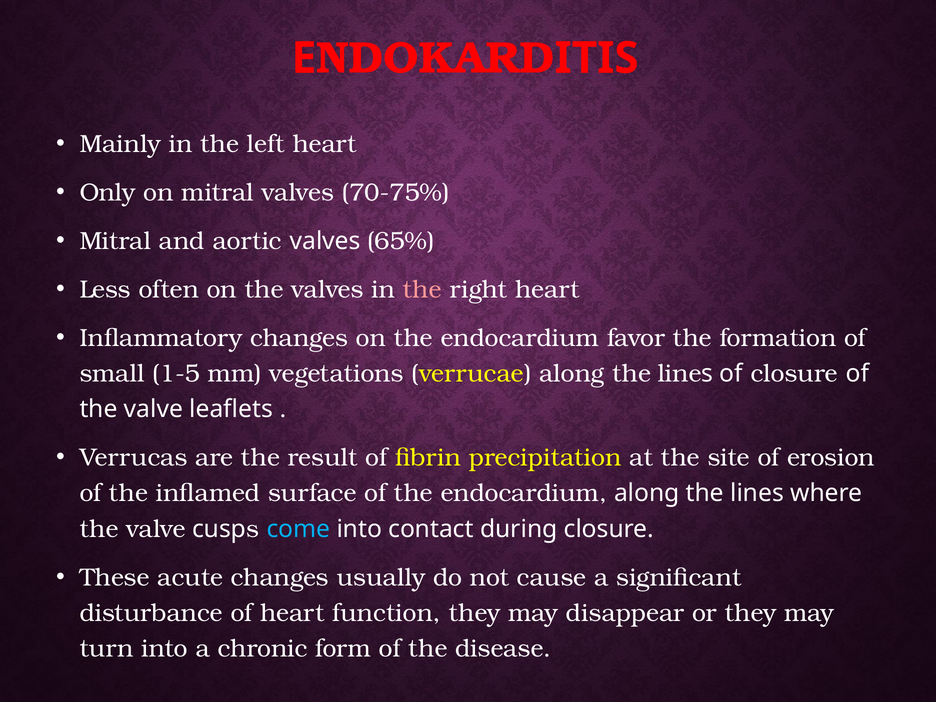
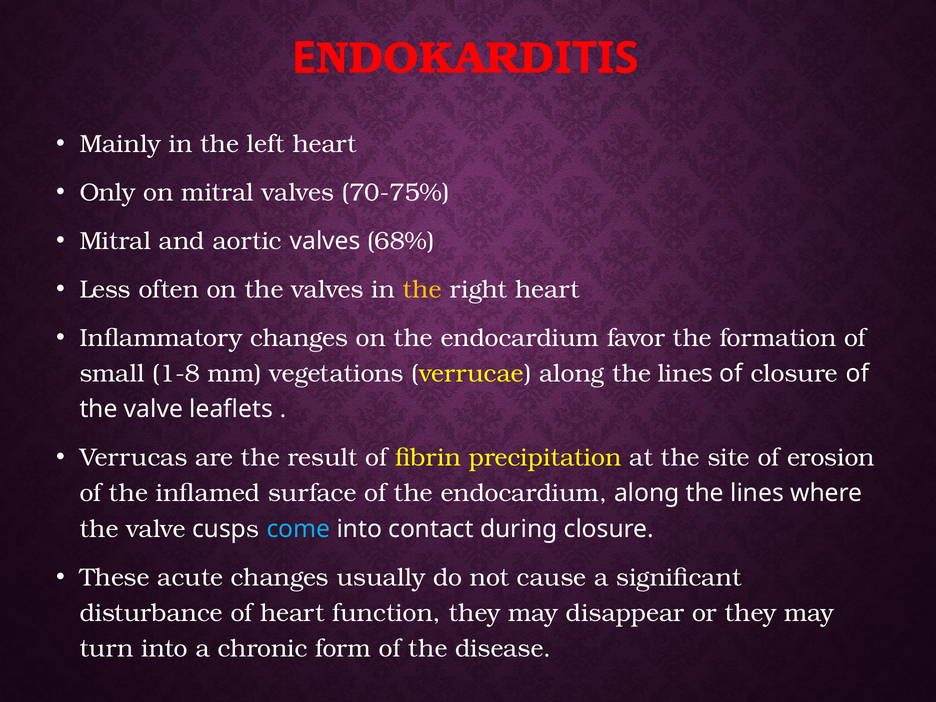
65%: 65% -> 68%
the at (422, 290) colour: pink -> yellow
1-5: 1-5 -> 1-8
